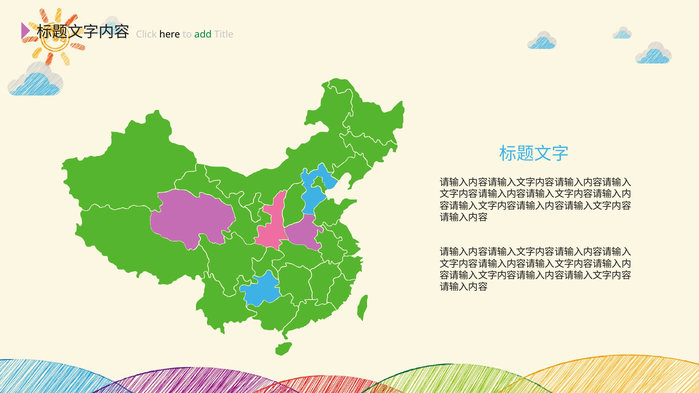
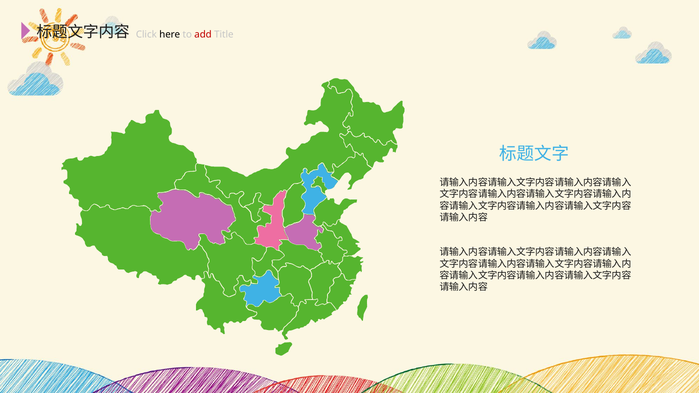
add colour: green -> red
